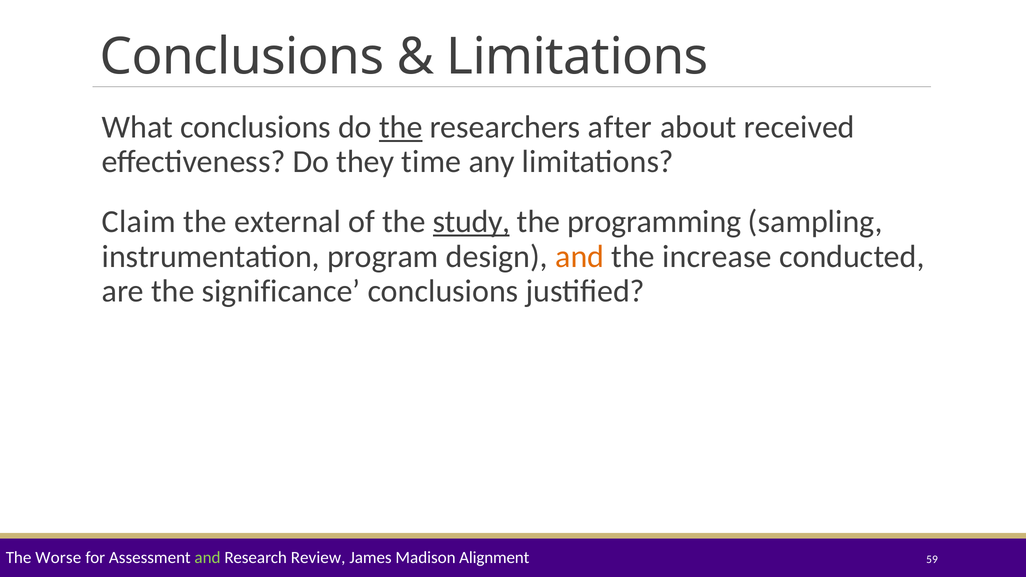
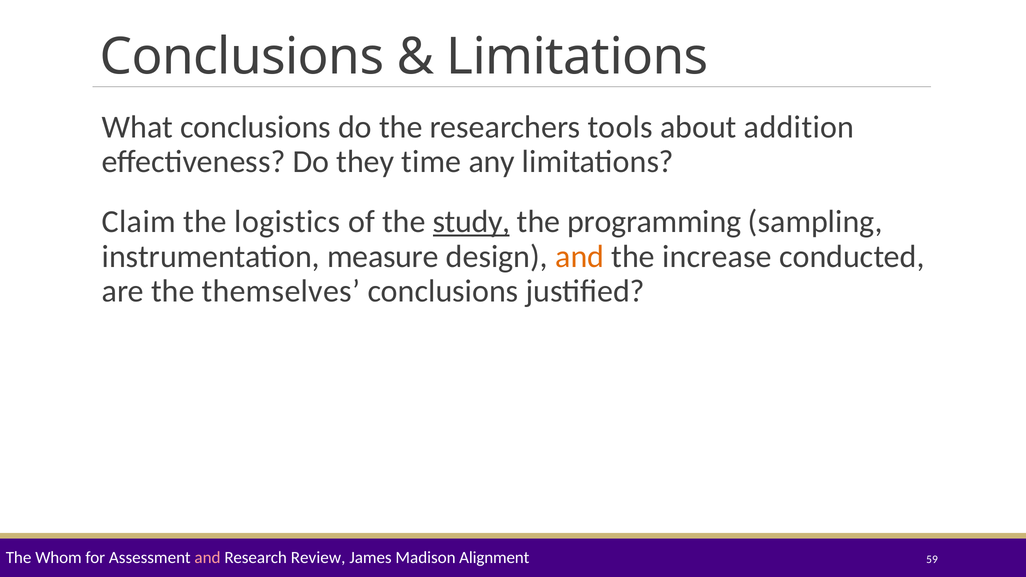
the at (401, 127) underline: present -> none
after: after -> tools
received: received -> addition
external: external -> logistics
program: program -> measure
significance: significance -> themselves
Worse: Worse -> Whom
and at (208, 558) colour: light green -> pink
